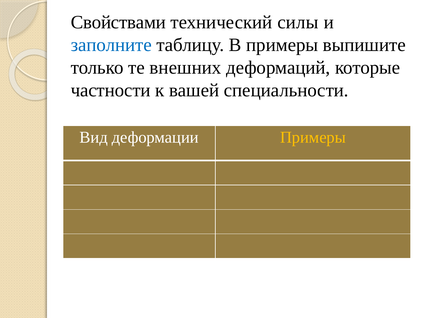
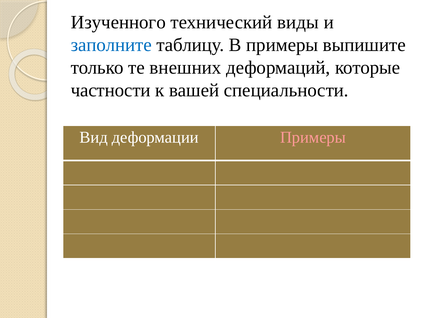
Свойствами: Свойствами -> Изученного
силы: силы -> виды
Примеры at (313, 137) colour: yellow -> pink
